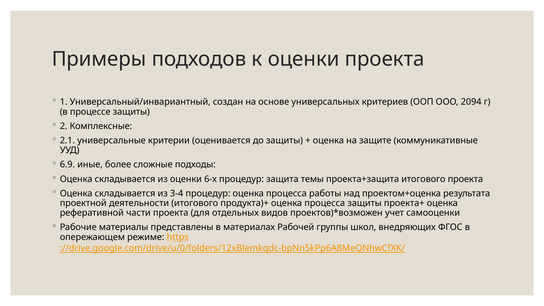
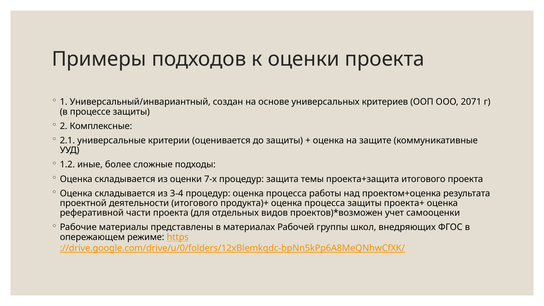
2094: 2094 -> 2071
6.9: 6.9 -> 1.2
6-х: 6-х -> 7-х
